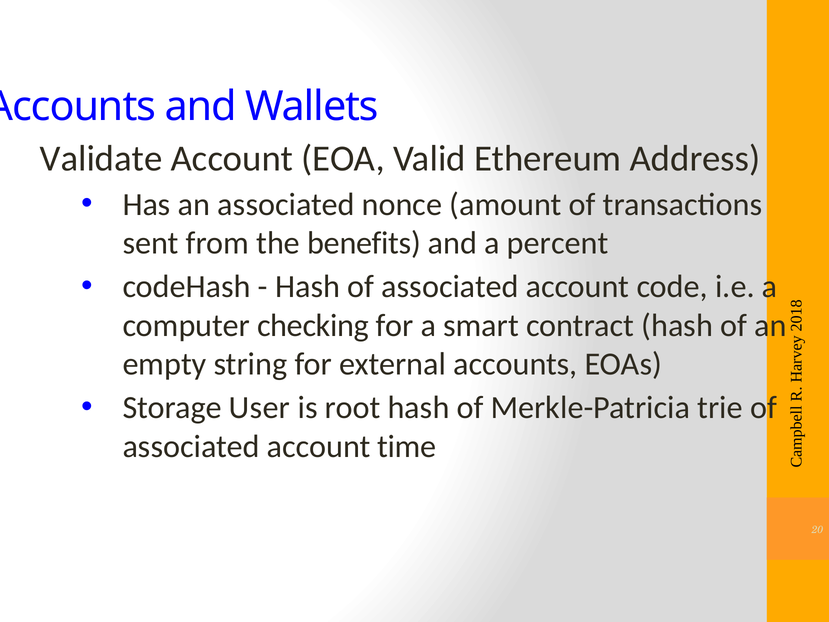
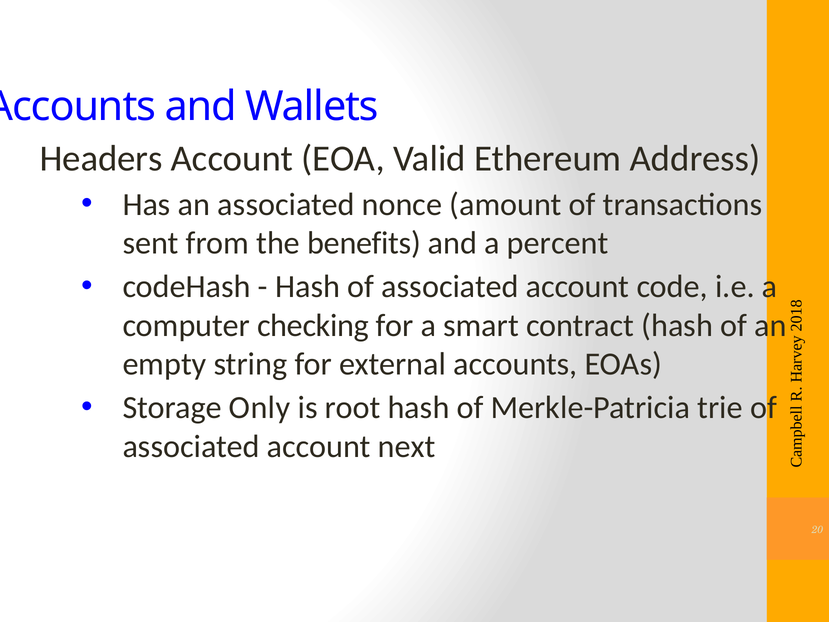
Validate: Validate -> Headers
User: User -> Only
time: time -> next
